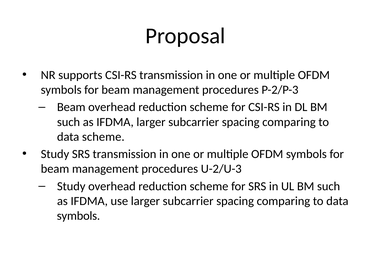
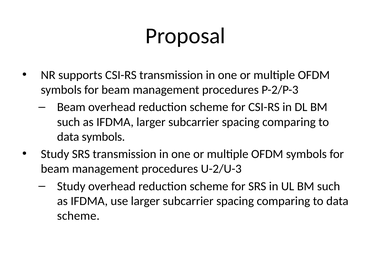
data scheme: scheme -> symbols
symbols at (78, 216): symbols -> scheme
